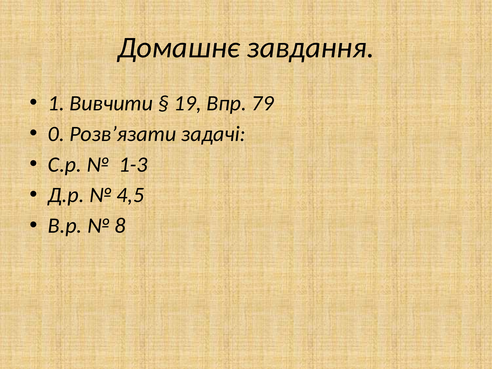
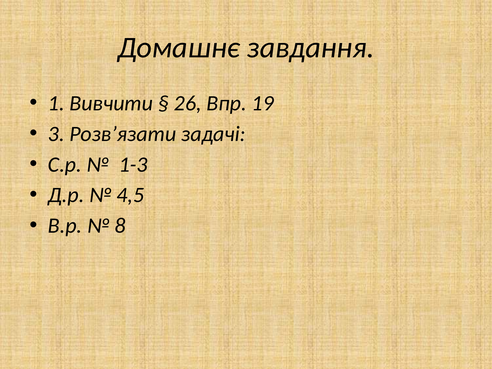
19: 19 -> 26
79: 79 -> 19
0: 0 -> 3
